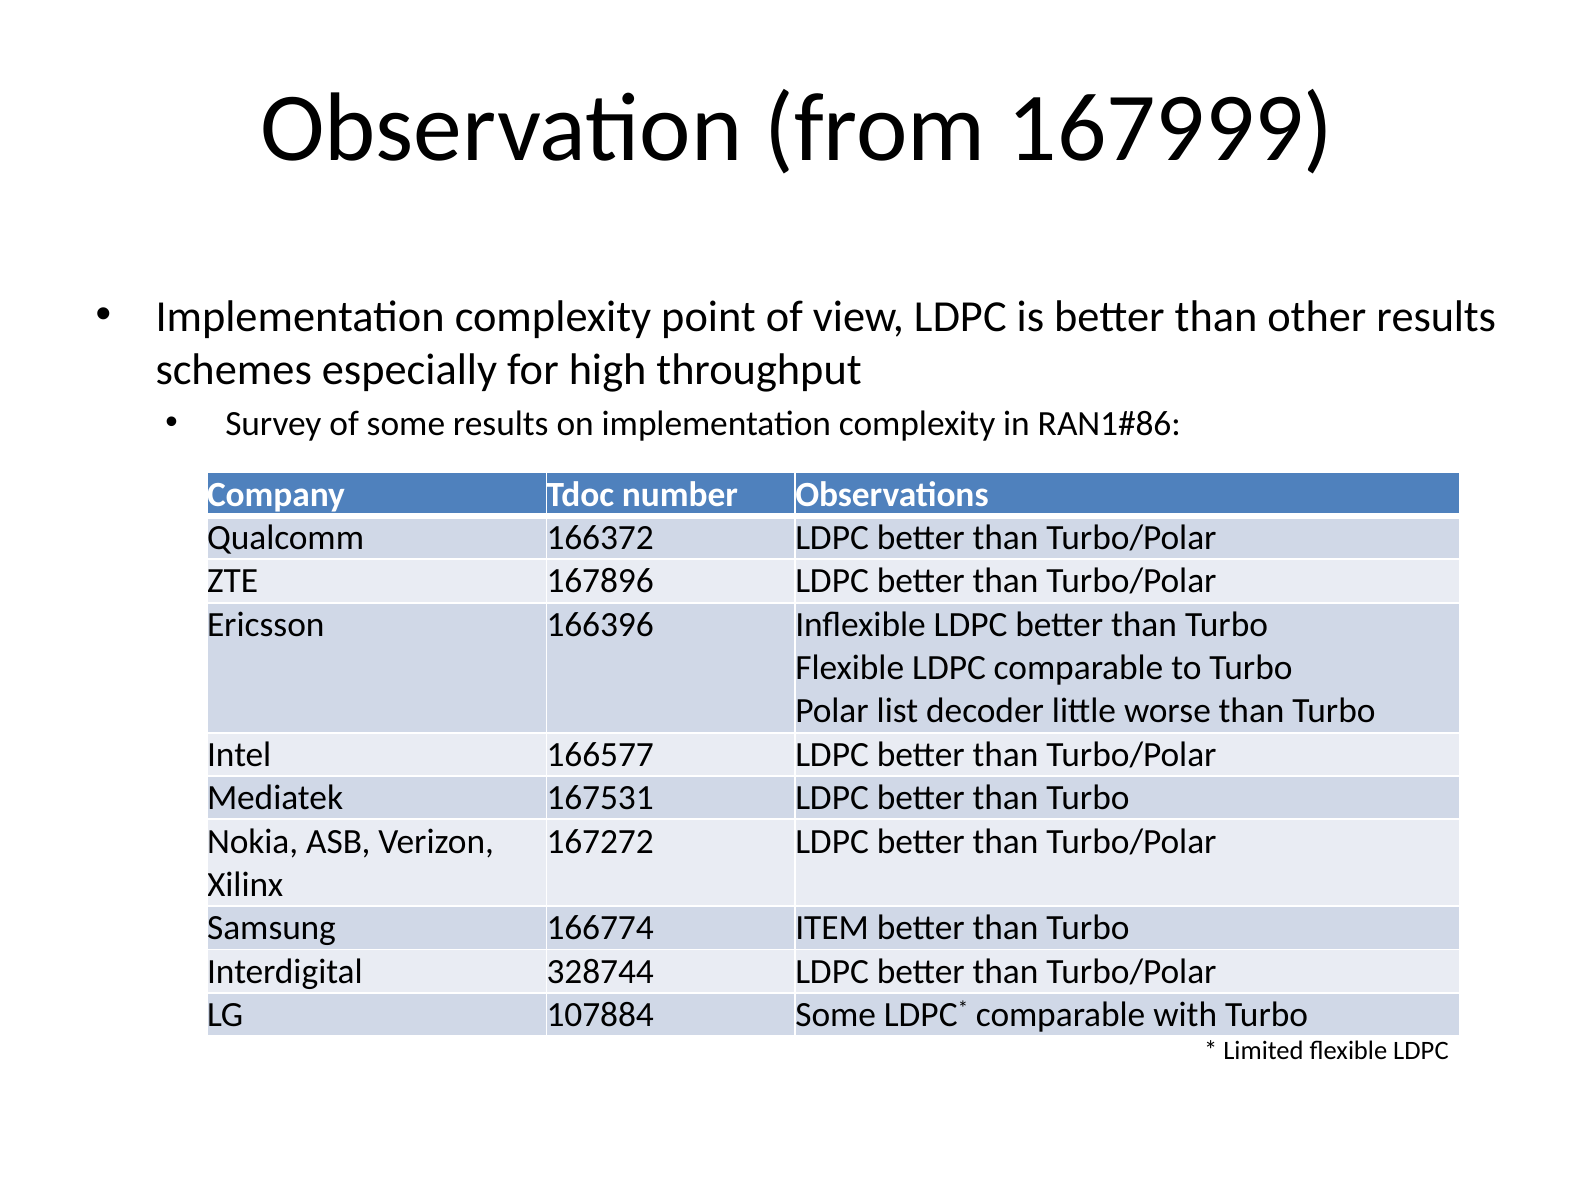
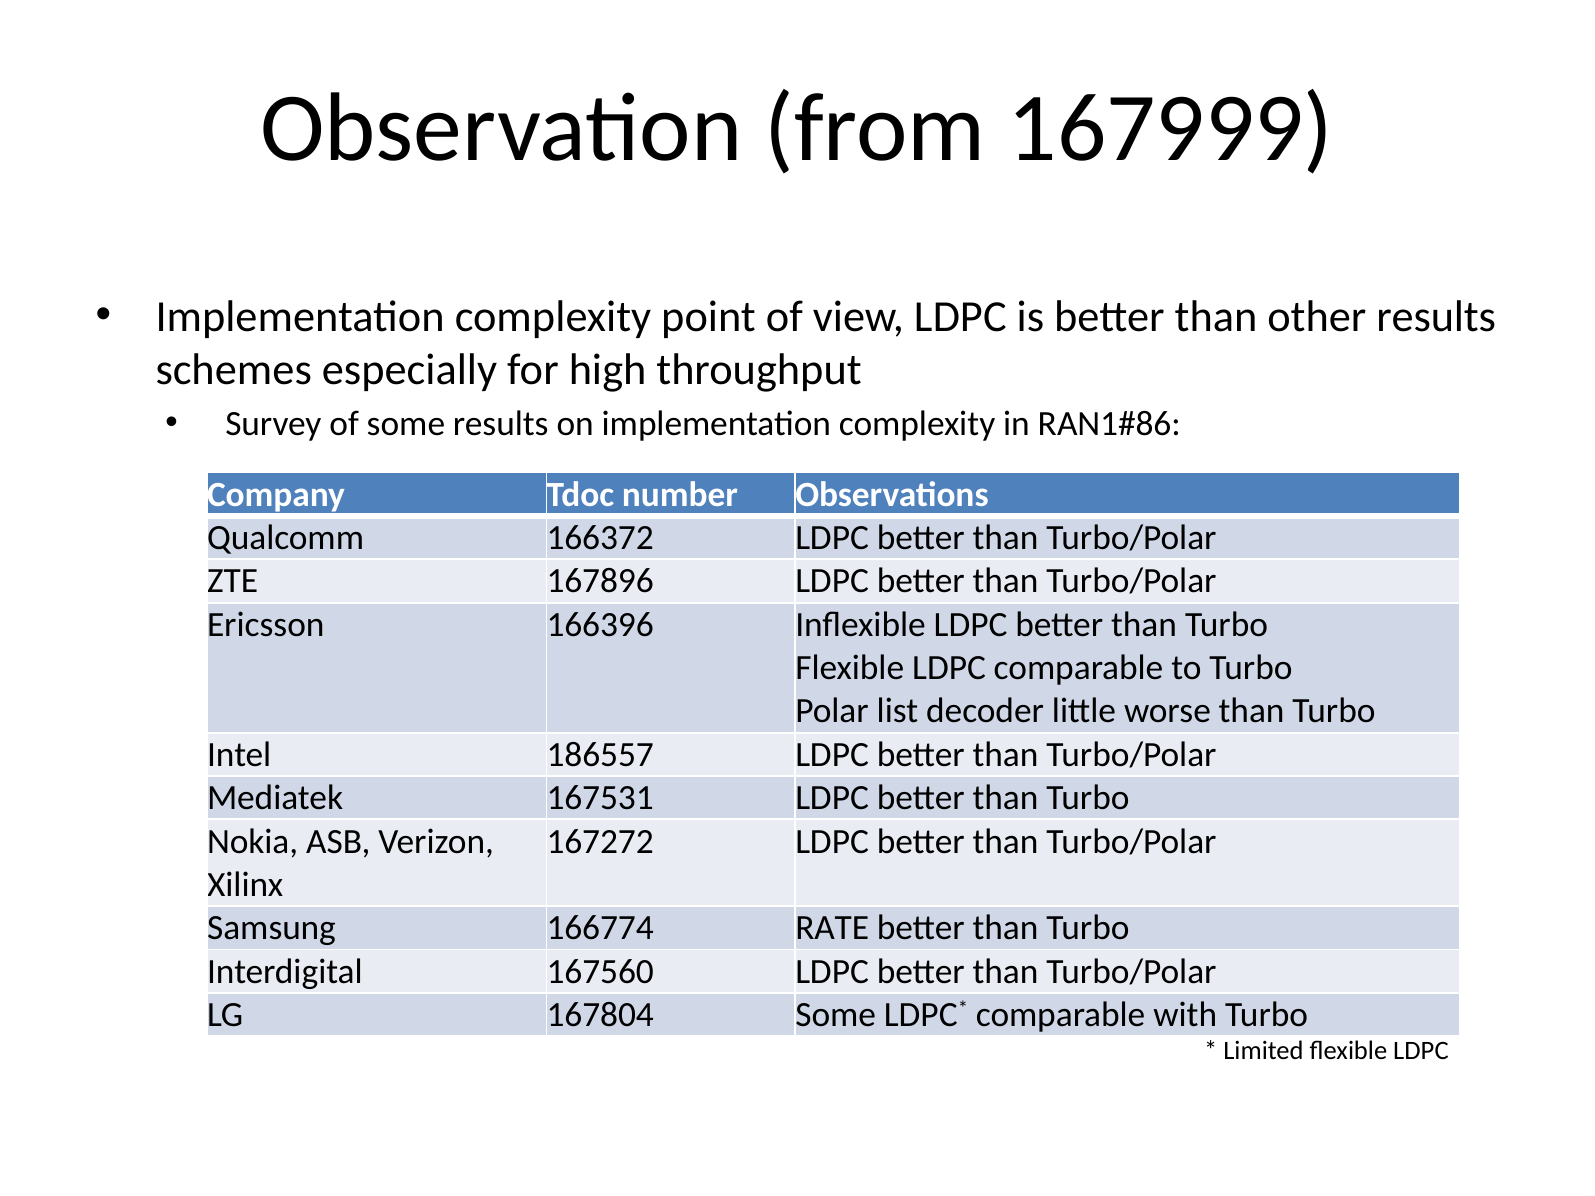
166577: 166577 -> 186557
ITEM: ITEM -> RATE
328744: 328744 -> 167560
107884: 107884 -> 167804
